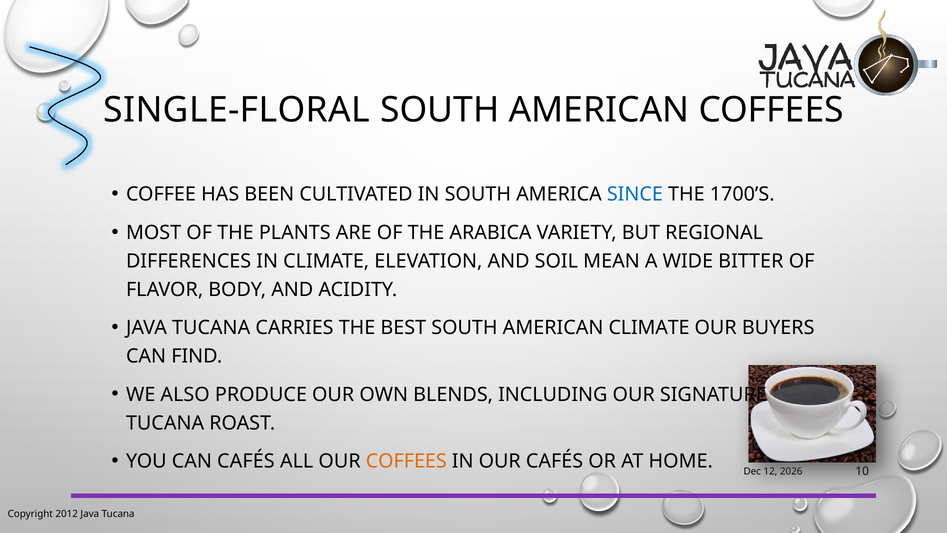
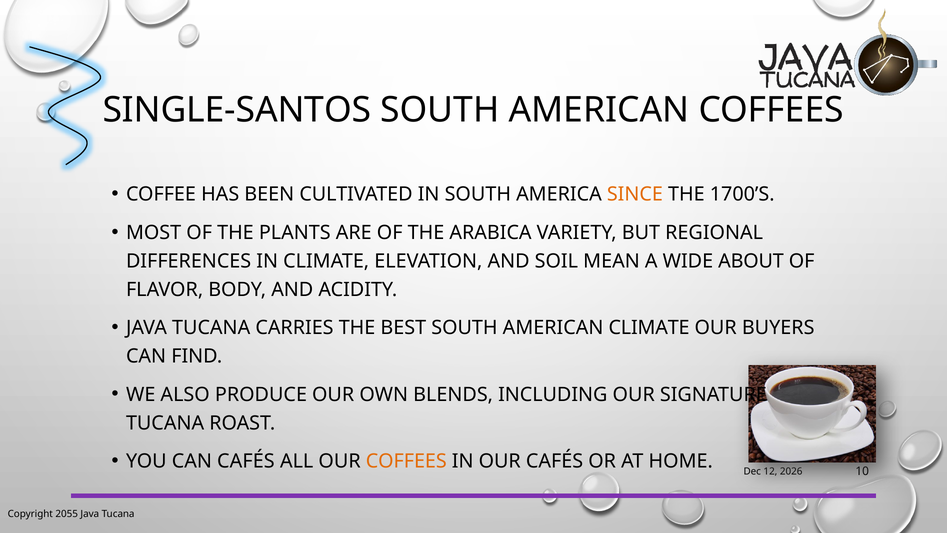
SINGLE-FLORAL: SINGLE-FLORAL -> SINGLE-SANTOS
SINCE colour: blue -> orange
BITTER: BITTER -> ABOUT
2012: 2012 -> 2055
